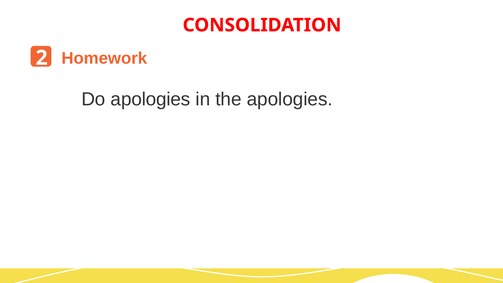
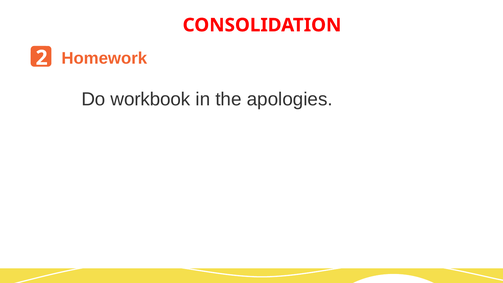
Do apologies: apologies -> workbook
